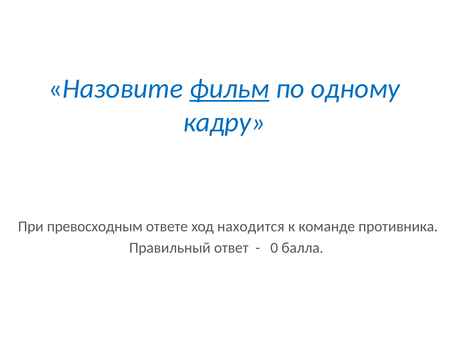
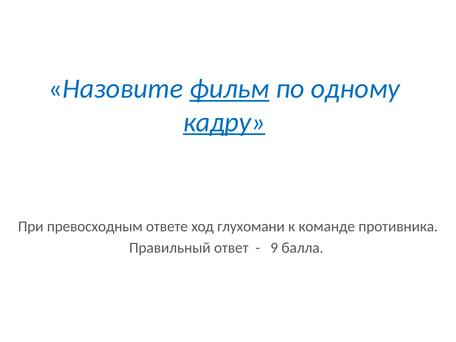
кадру underline: none -> present
находится: находится -> глухомани
0: 0 -> 9
